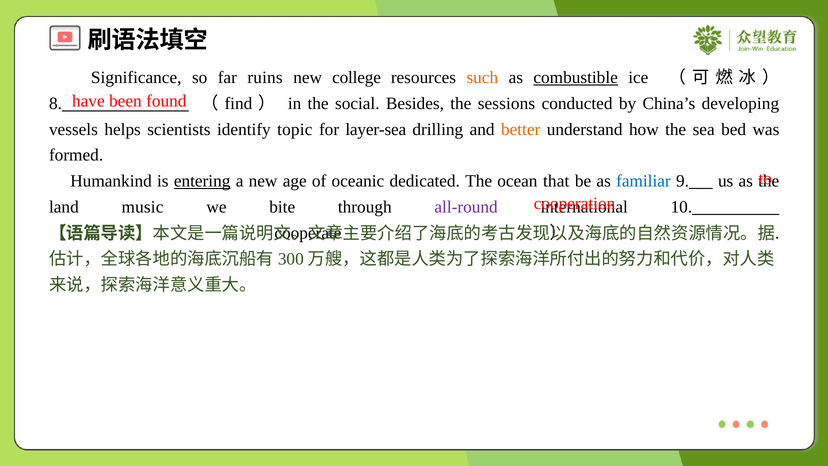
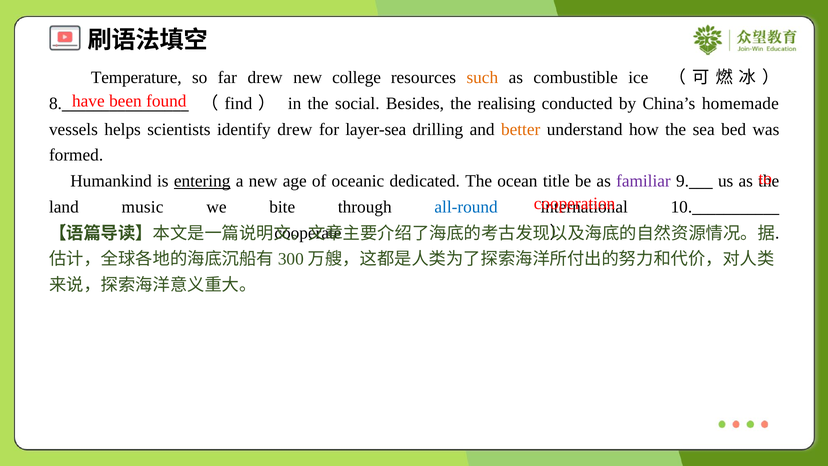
Significance: Significance -> Temperature
far ruins: ruins -> drew
combustible underline: present -> none
sessions: sessions -> realising
developing: developing -> homemade
identify topic: topic -> drew
that: that -> title
familiar colour: blue -> purple
all-round colour: purple -> blue
